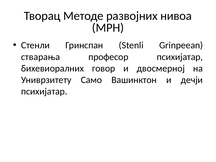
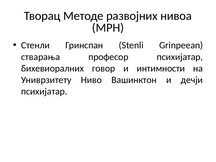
двосмерној: двосмерној -> интимности
Само: Само -> Ниво
